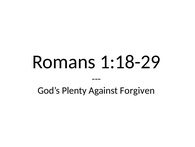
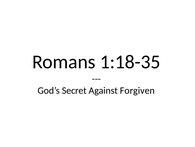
1:18-29: 1:18-29 -> 1:18-35
Plenty: Plenty -> Secret
